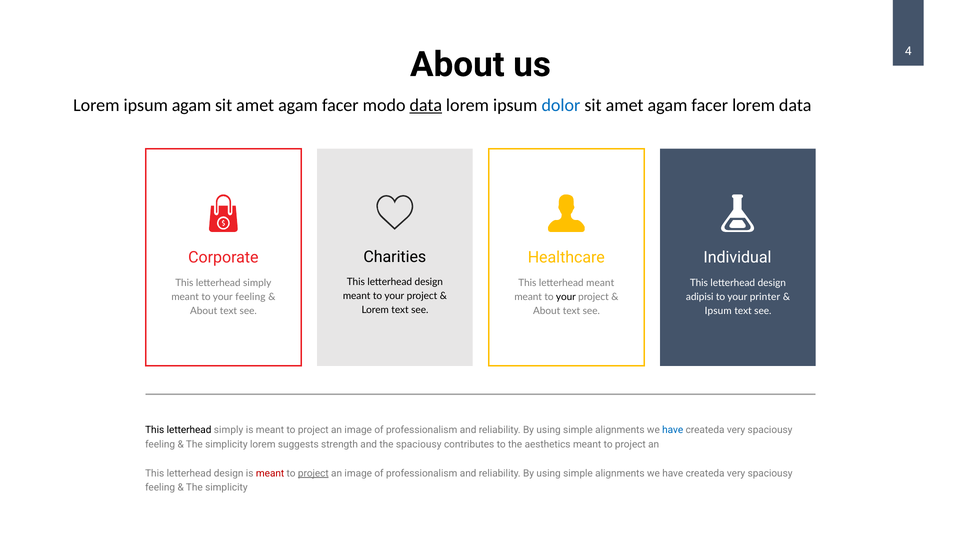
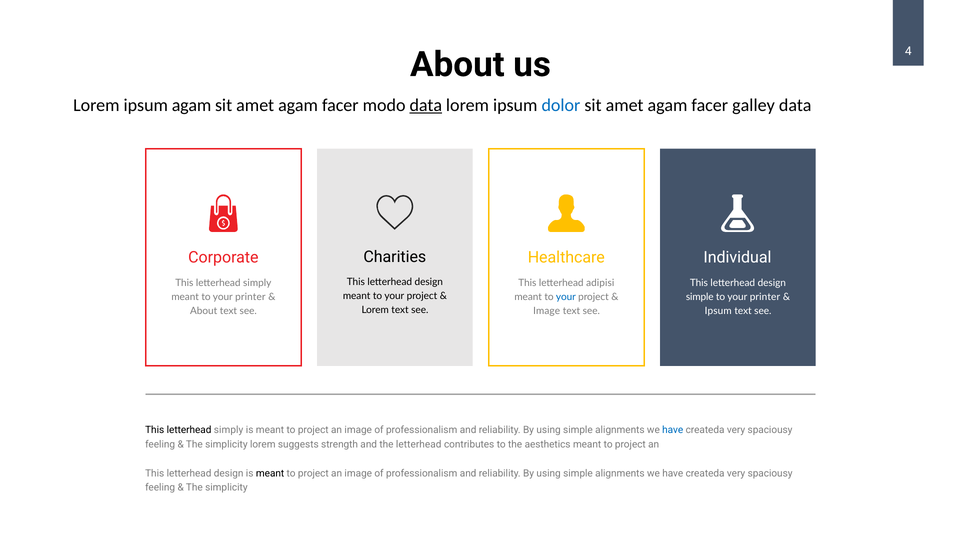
facer lorem: lorem -> galley
letterhead meant: meant -> adipisi
meant to your feeling: feeling -> printer
your at (566, 297) colour: black -> blue
adipisi at (700, 297): adipisi -> simple
About at (547, 311): About -> Image
the spaciousy: spaciousy -> letterhead
meant at (270, 473) colour: red -> black
project at (313, 473) underline: present -> none
